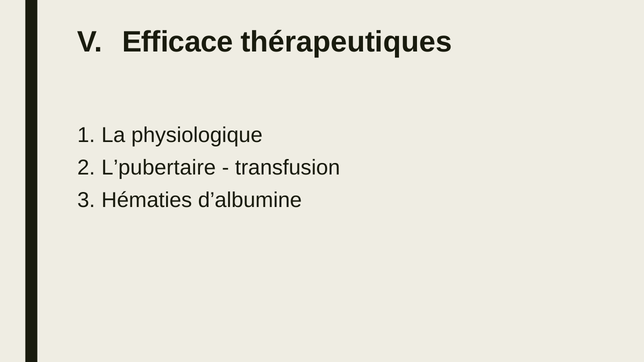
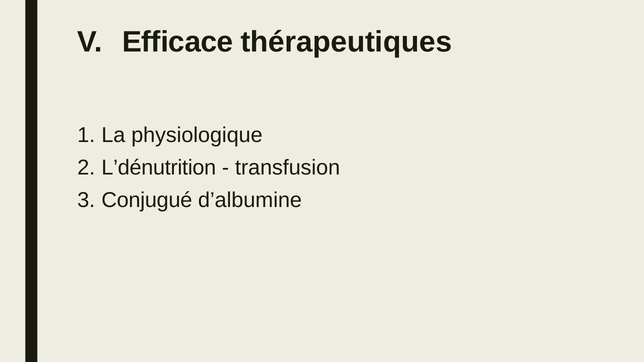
L’pubertaire: L’pubertaire -> L’dénutrition
Hématies: Hématies -> Conjugué
